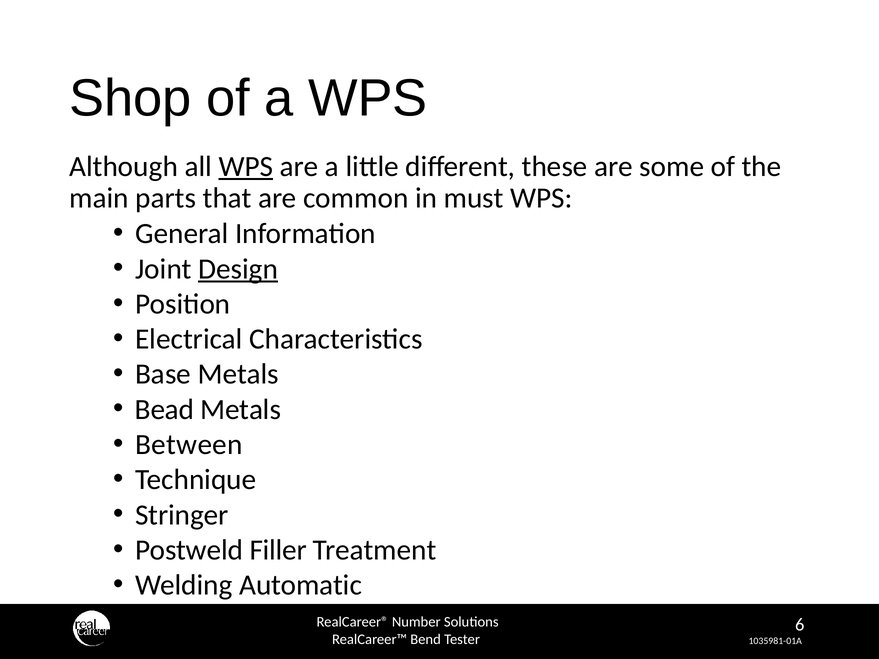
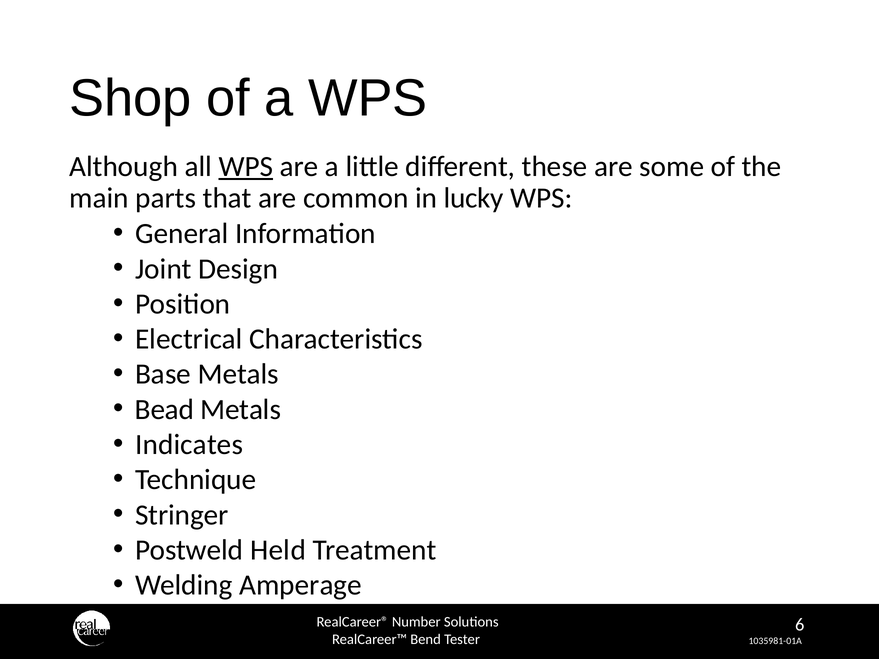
must: must -> lucky
Design underline: present -> none
Between: Between -> Indicates
Filler: Filler -> Held
Automatic: Automatic -> Amperage
